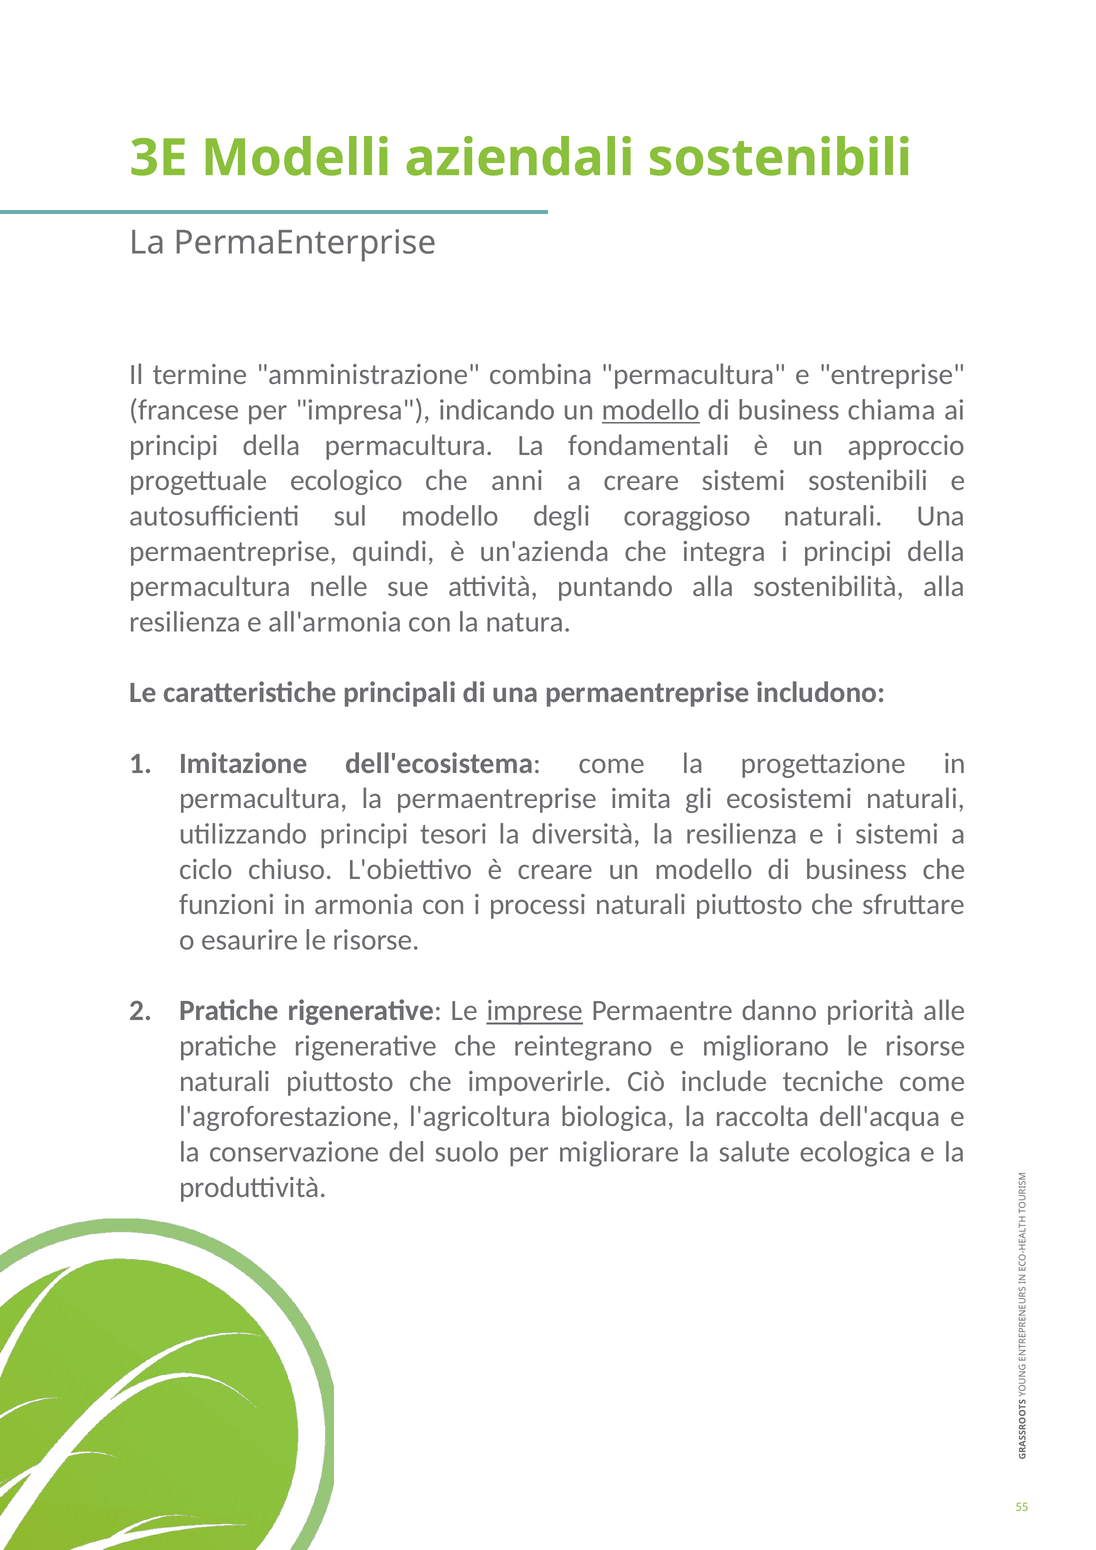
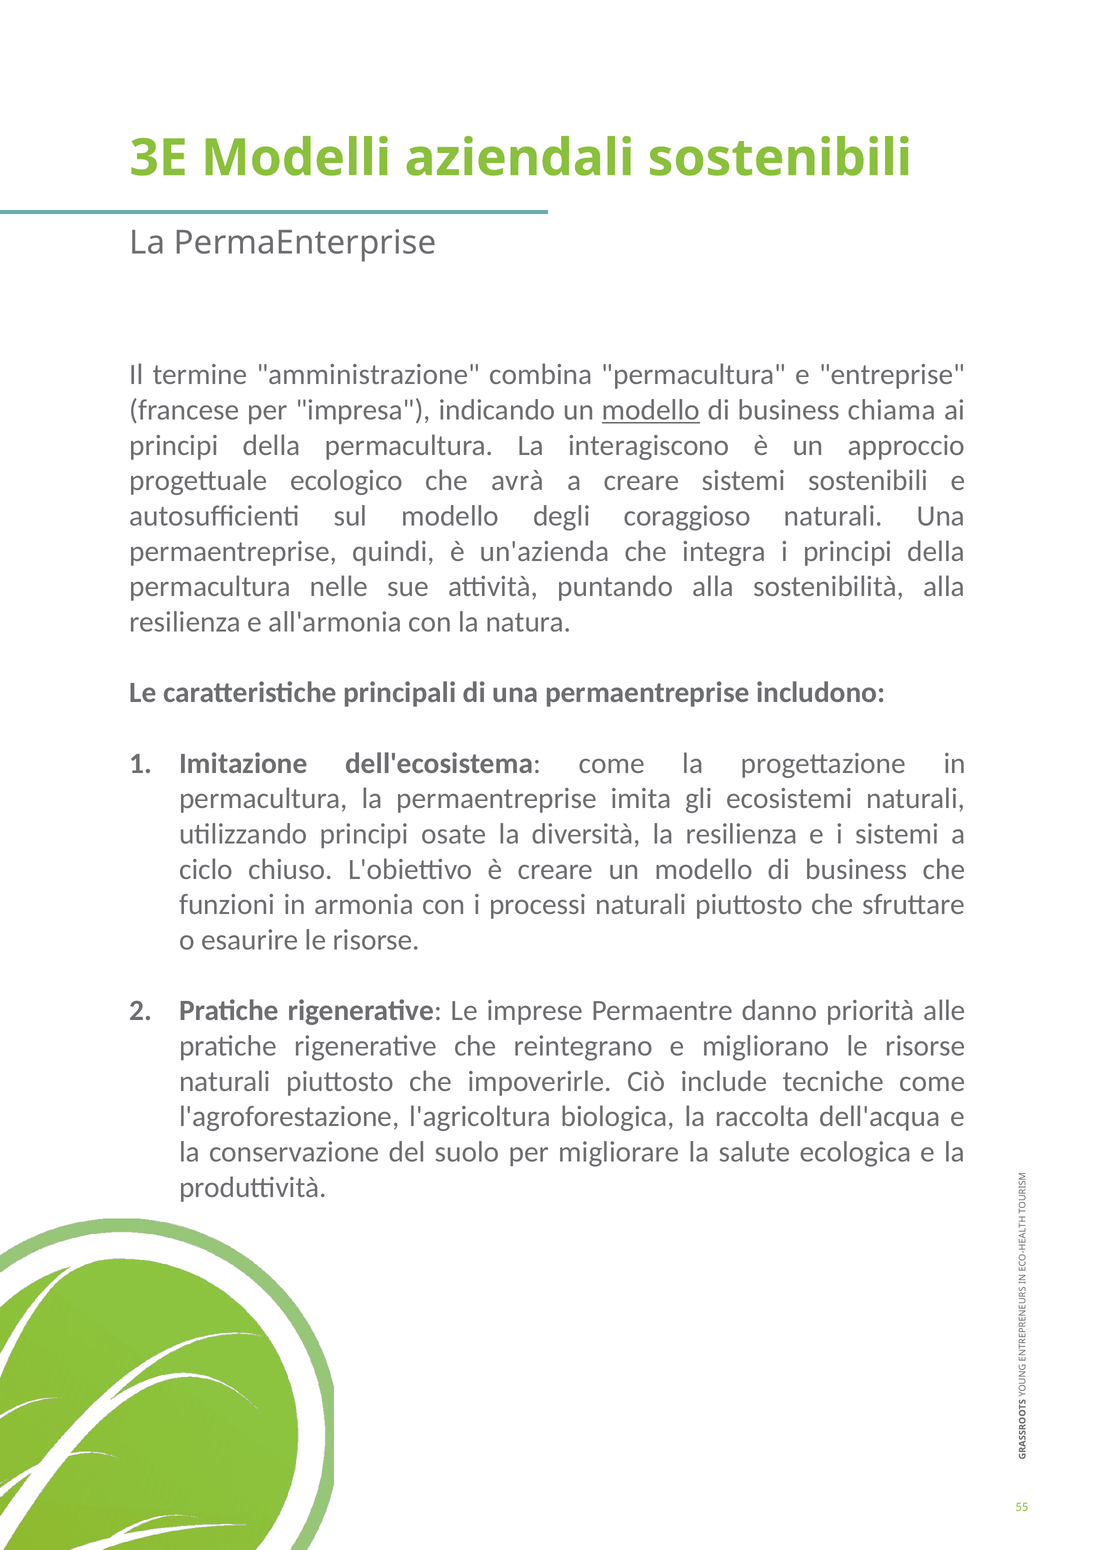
fondamentali: fondamentali -> interagiscono
anni: anni -> avrà
tesori: tesori -> osate
imprese underline: present -> none
